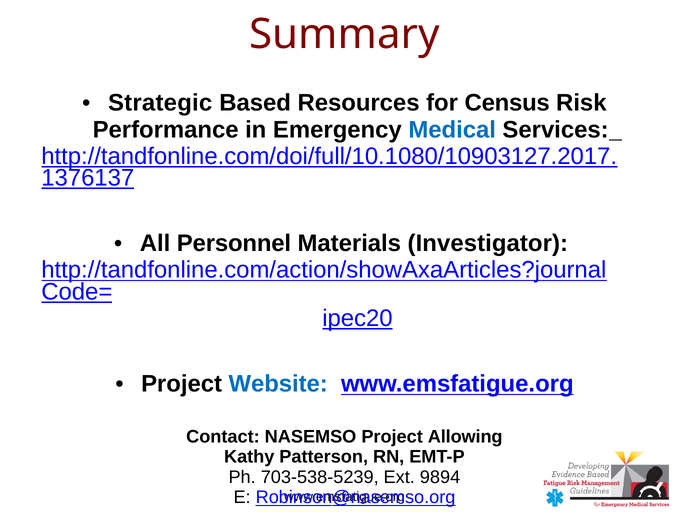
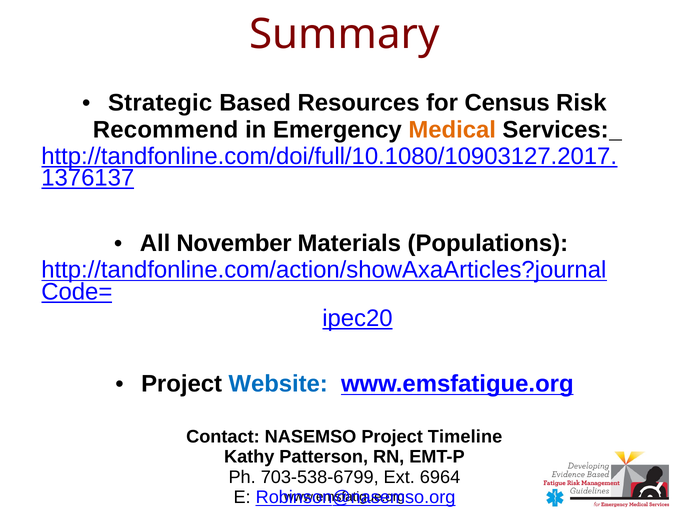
Performance: Performance -> Recommend
Medical colour: blue -> orange
Personnel: Personnel -> November
Investigator: Investigator -> Populations
Allowing: Allowing -> Timeline
703-538-5239: 703-538-5239 -> 703-538-6799
9894: 9894 -> 6964
